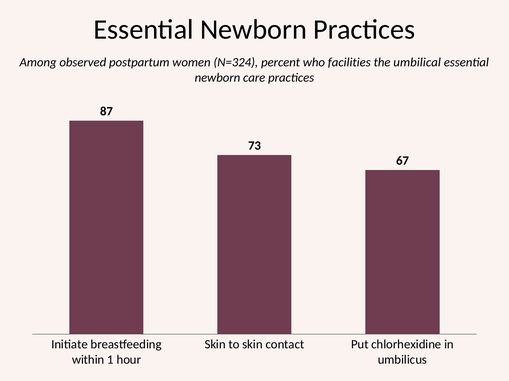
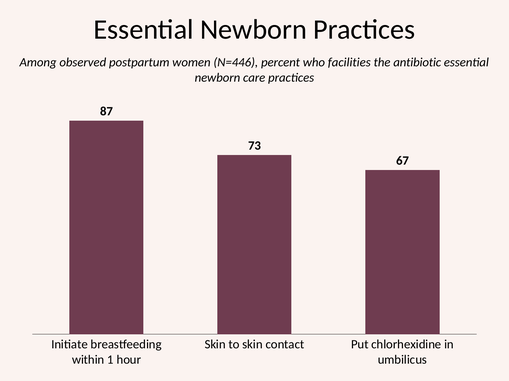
N=324: N=324 -> N=446
umbilical: umbilical -> antibiotic
